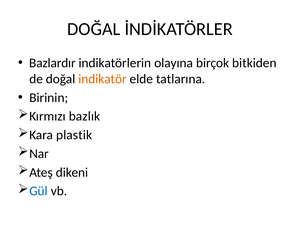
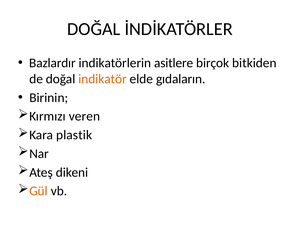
olayına: olayına -> asitlere
tatlarına: tatlarına -> gıdaların
bazlık: bazlık -> veren
Gül colour: blue -> orange
